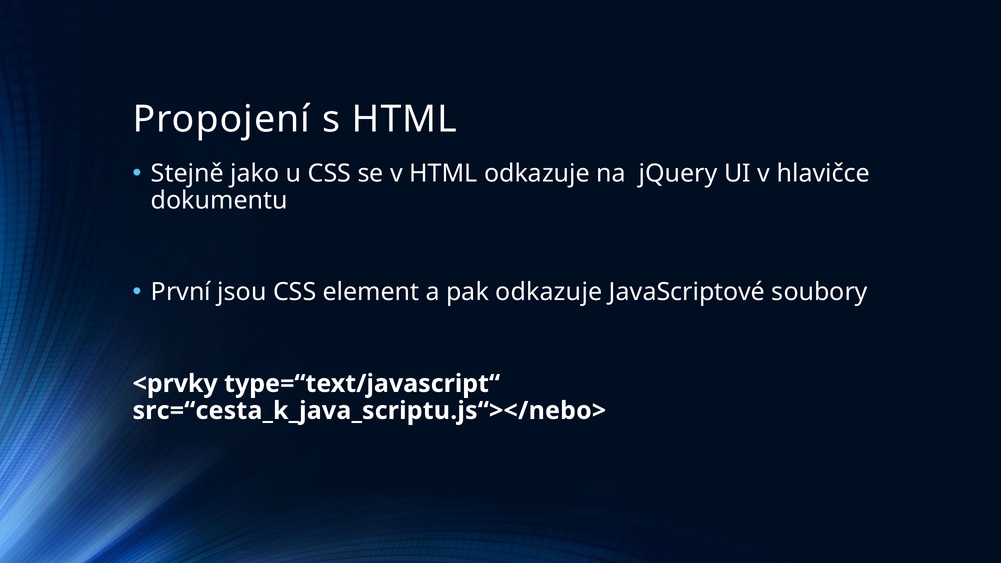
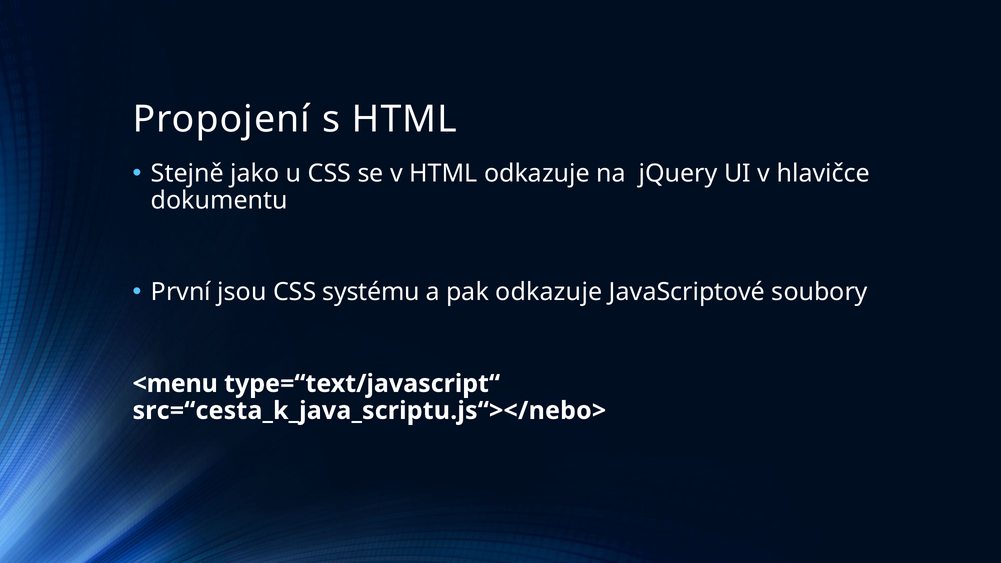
element: element -> systému
<prvky: <prvky -> <menu
